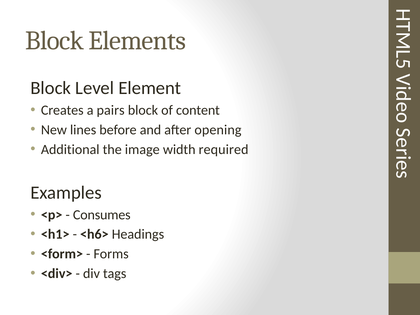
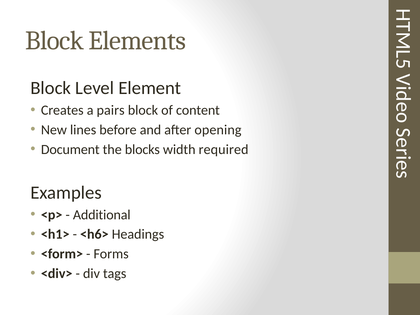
Additional: Additional -> Document
image: image -> blocks
Consumes: Consumes -> Additional
